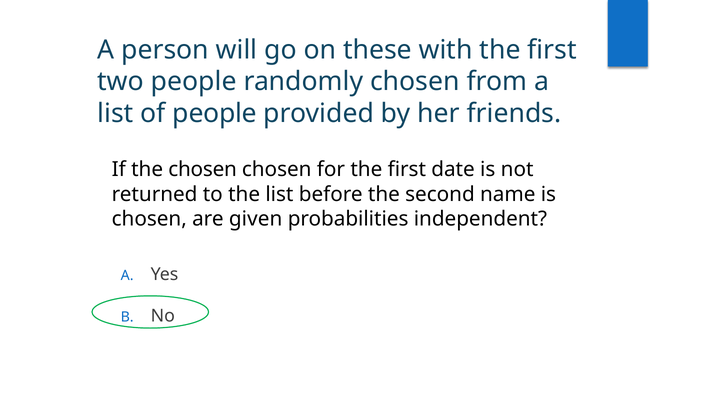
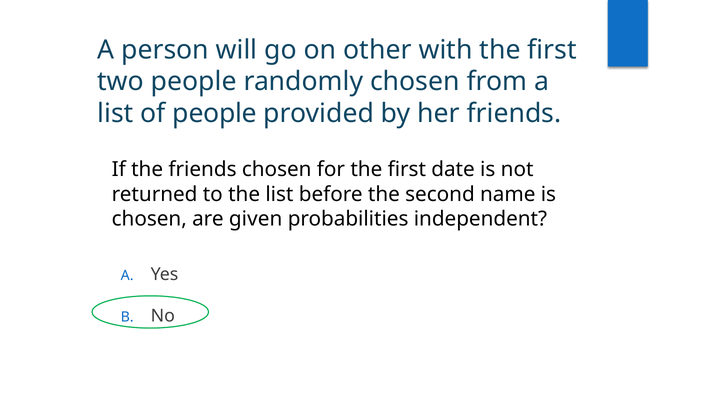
these: these -> other
the chosen: chosen -> friends
